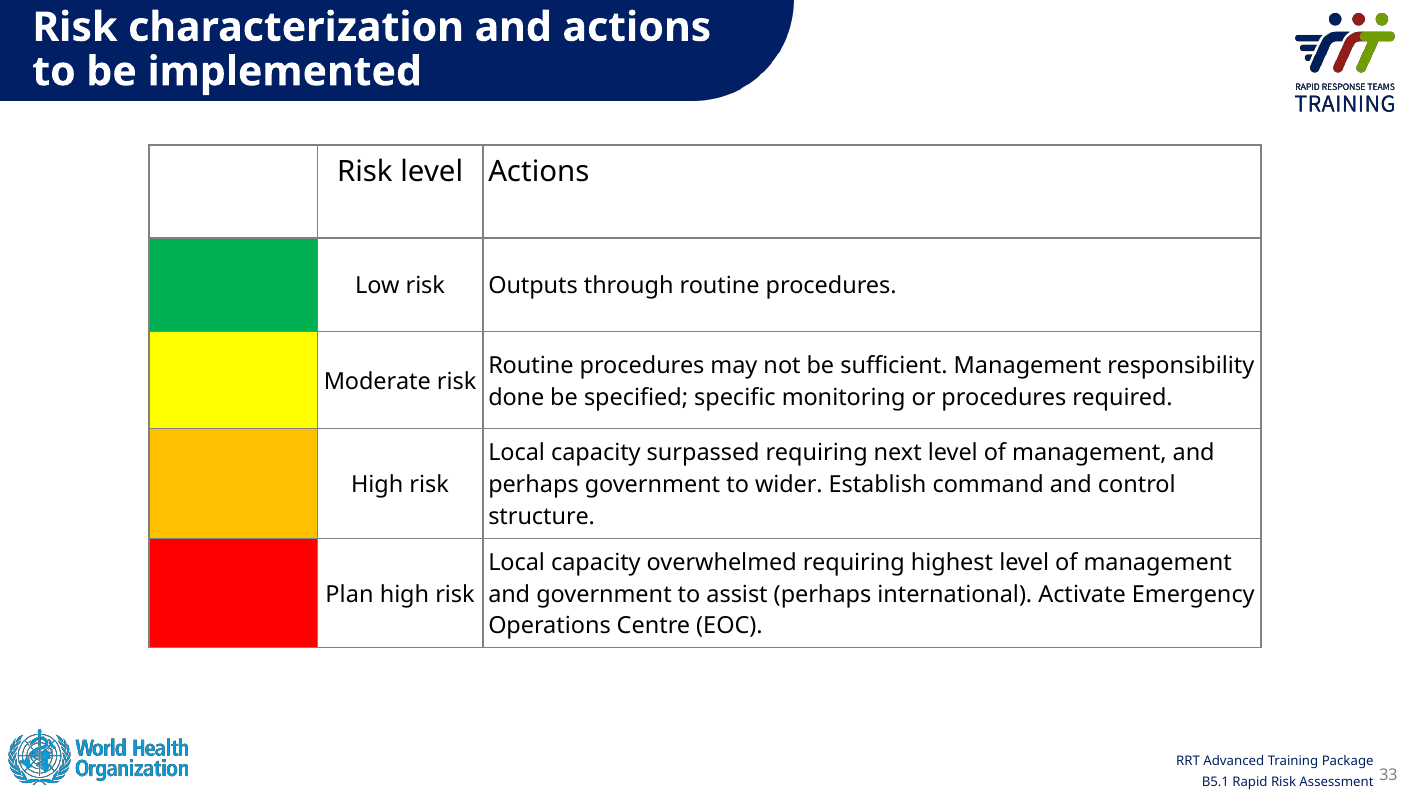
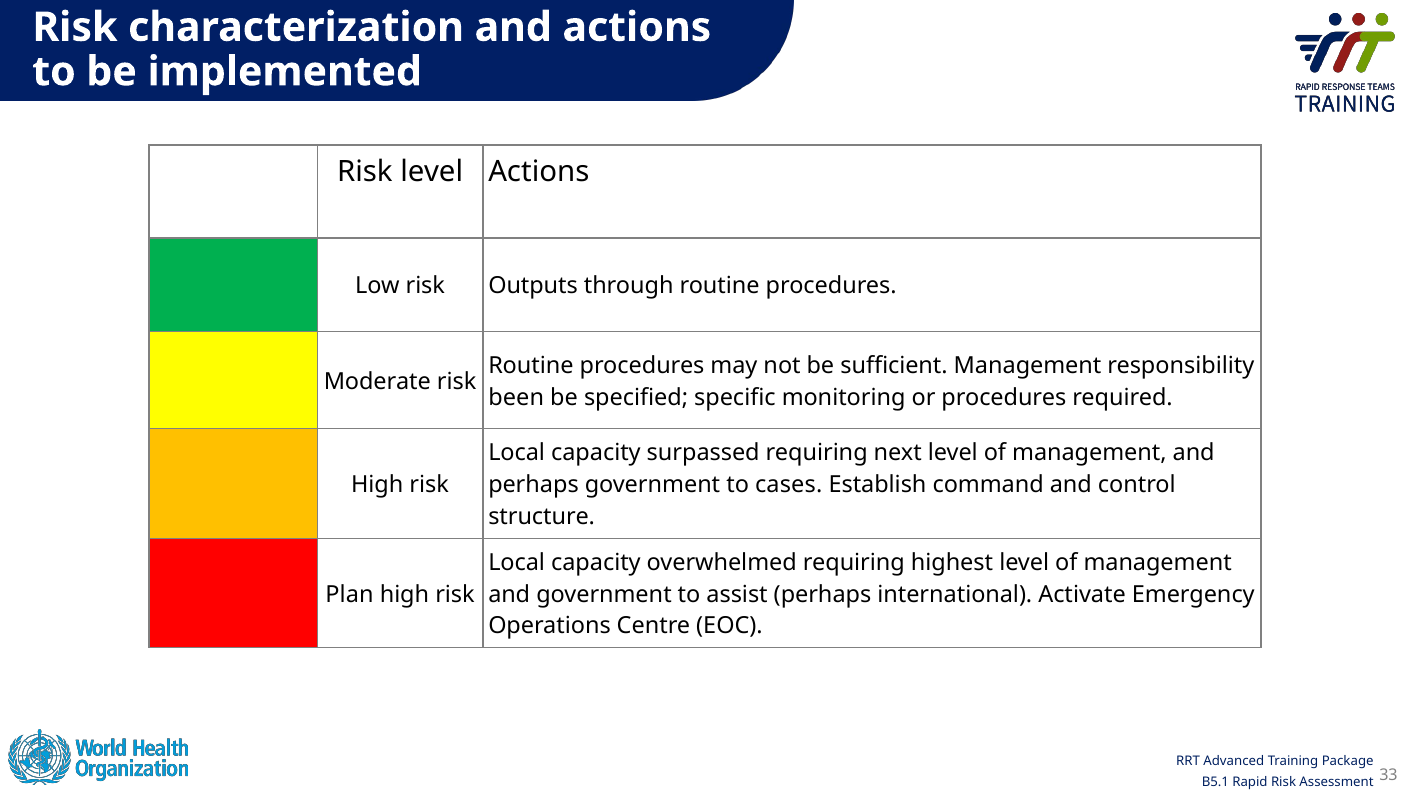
done: done -> been
wider: wider -> cases
